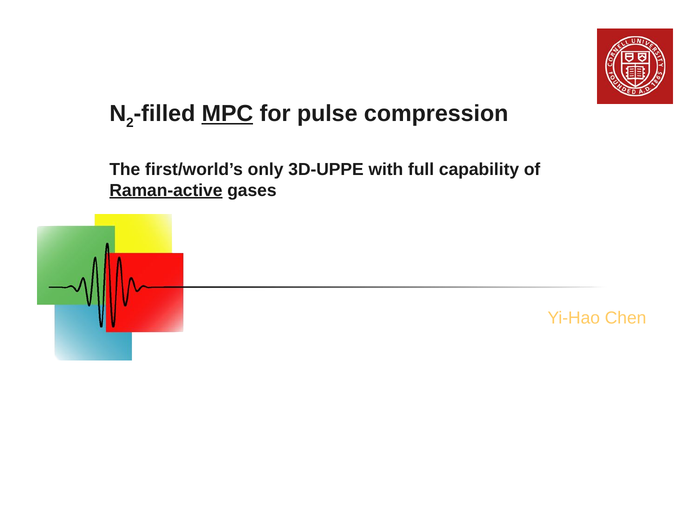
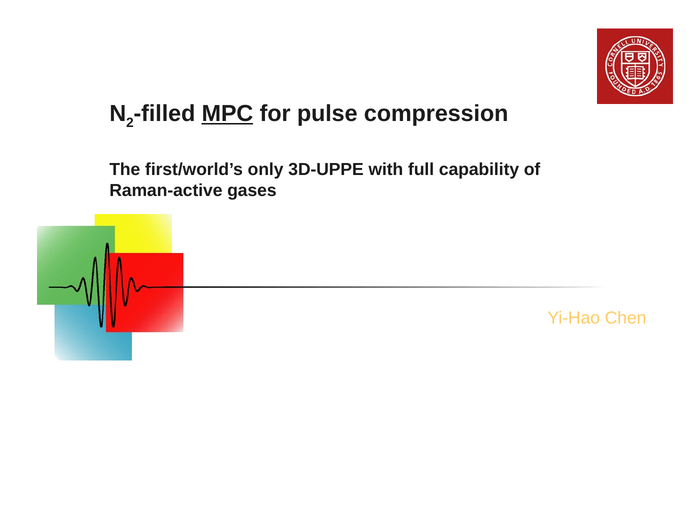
Raman-active underline: present -> none
